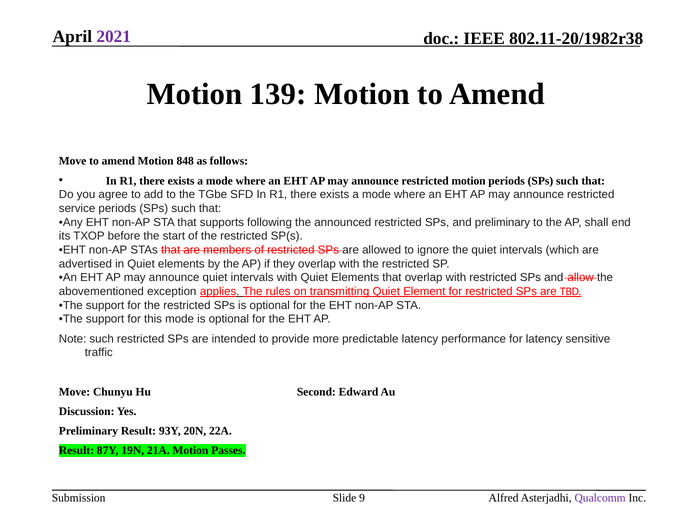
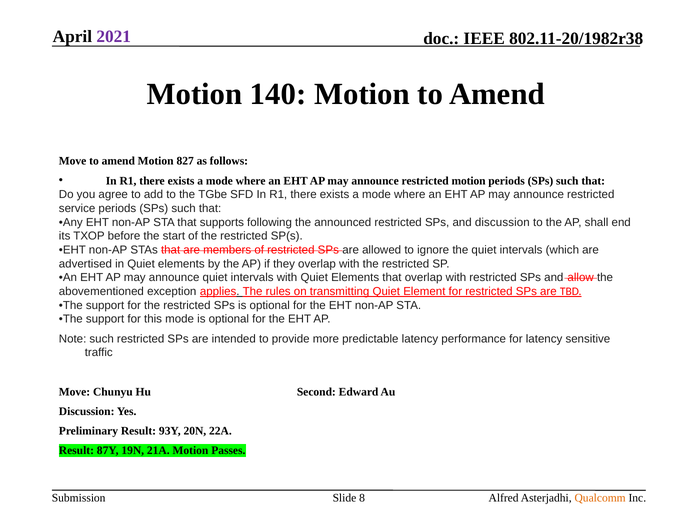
139: 139 -> 140
848: 848 -> 827
and preliminary: preliminary -> discussion
9: 9 -> 8
Qualcomm colour: purple -> orange
